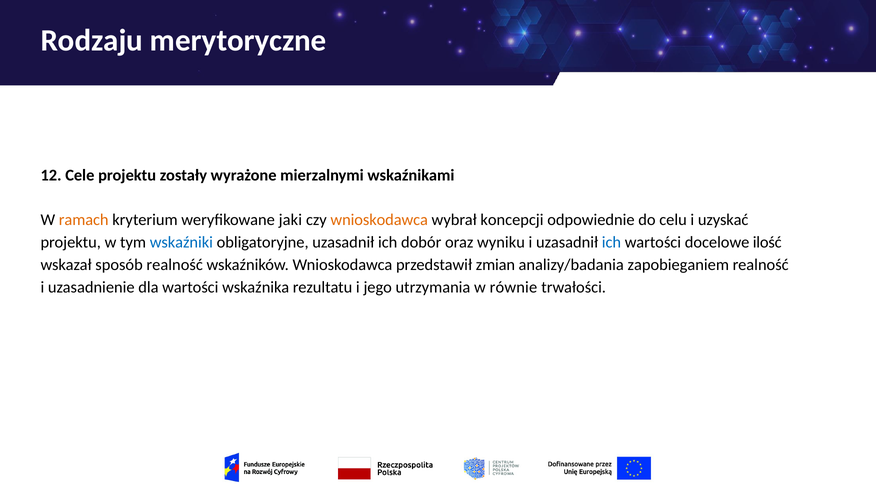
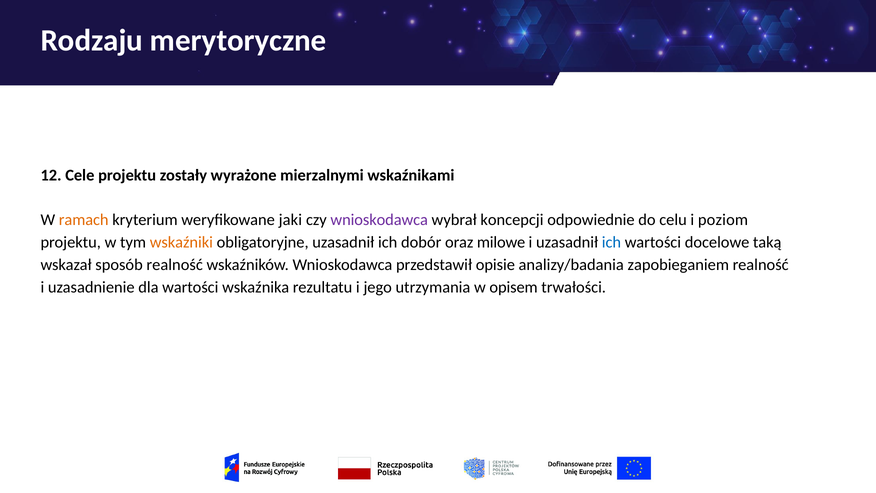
wnioskodawca at (379, 220) colour: orange -> purple
uzyskać: uzyskać -> poziom
wskaźniki colour: blue -> orange
wyniku: wyniku -> milowe
ilość: ilość -> taką
zmian: zmian -> opisie
równie: równie -> opisem
